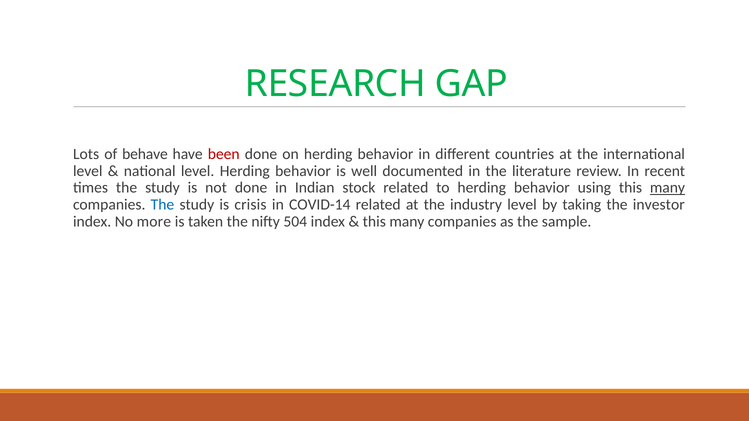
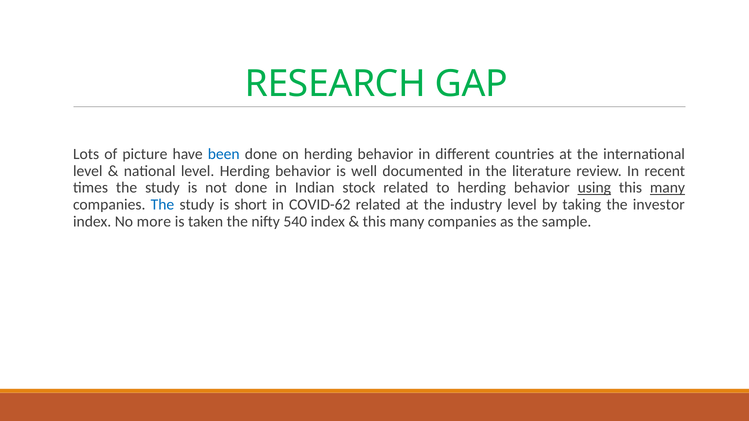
behave: behave -> picture
been colour: red -> blue
using underline: none -> present
crisis: crisis -> short
COVID-14: COVID-14 -> COVID-62
504: 504 -> 540
